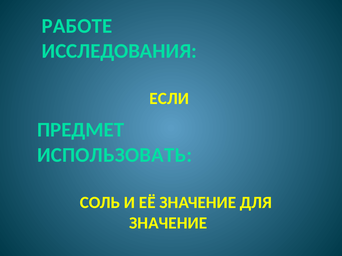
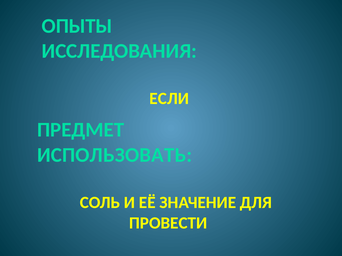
РАБОТЕ: РАБОТЕ -> ОПЫТЫ
ЗНАЧЕНИЕ at (168, 223): ЗНАЧЕНИЕ -> ПРОВЕСТИ
